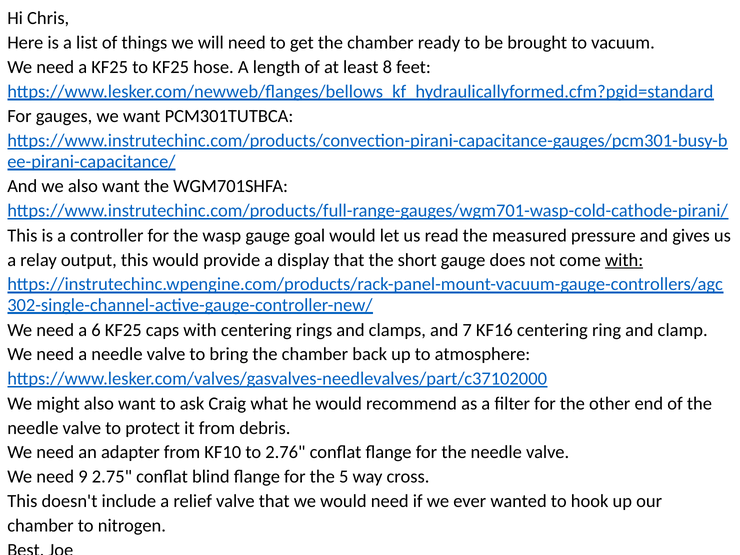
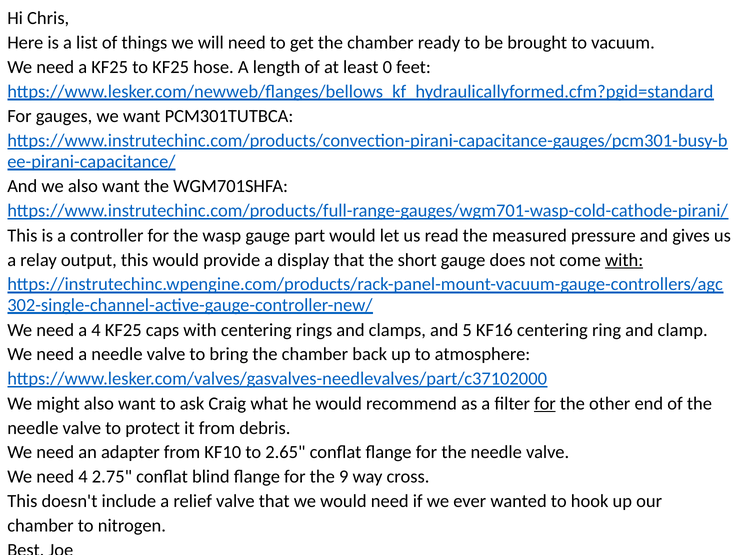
8: 8 -> 0
goal: goal -> part
a 6: 6 -> 4
7: 7 -> 5
for at (545, 404) underline: none -> present
2.76: 2.76 -> 2.65
need 9: 9 -> 4
5: 5 -> 9
